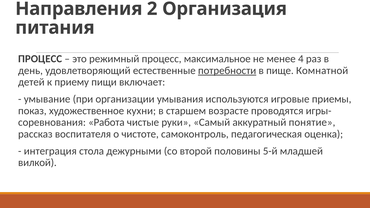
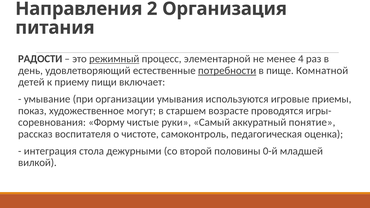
ПРОЦЕСС at (40, 59): ПРОЦЕСС -> РАДОСТИ
режимный underline: none -> present
максимальное: максимальное -> элементарной
кухни: кухни -> могут
Работа: Работа -> Форму
5-й: 5-й -> 0-й
